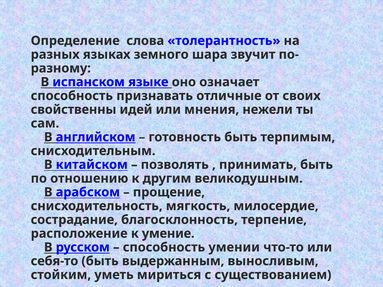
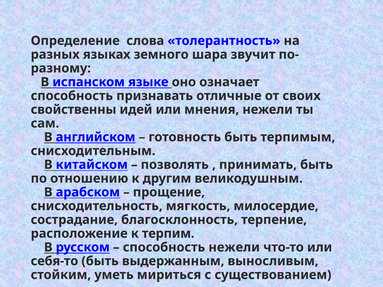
умение: умение -> терпим
способность умении: умении -> нежели
